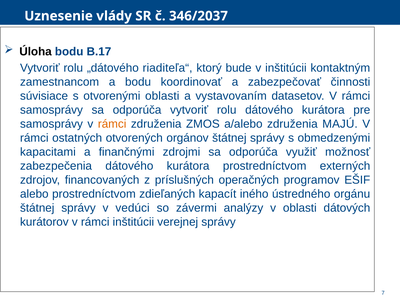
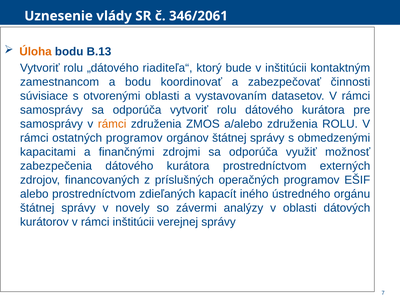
346/2037: 346/2037 -> 346/2061
Úloha colour: black -> orange
B.17: B.17 -> B.13
združenia MAJÚ: MAJÚ -> ROLU
ostatných otvorených: otvorených -> programov
vedúci: vedúci -> novely
